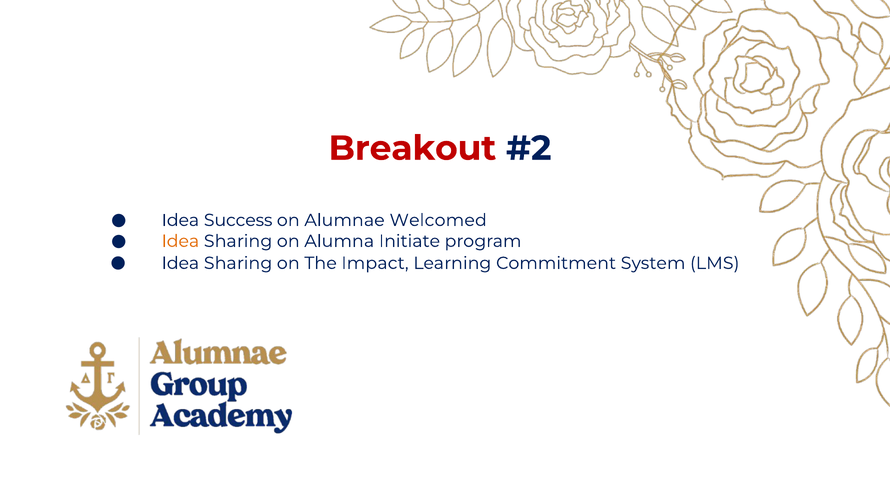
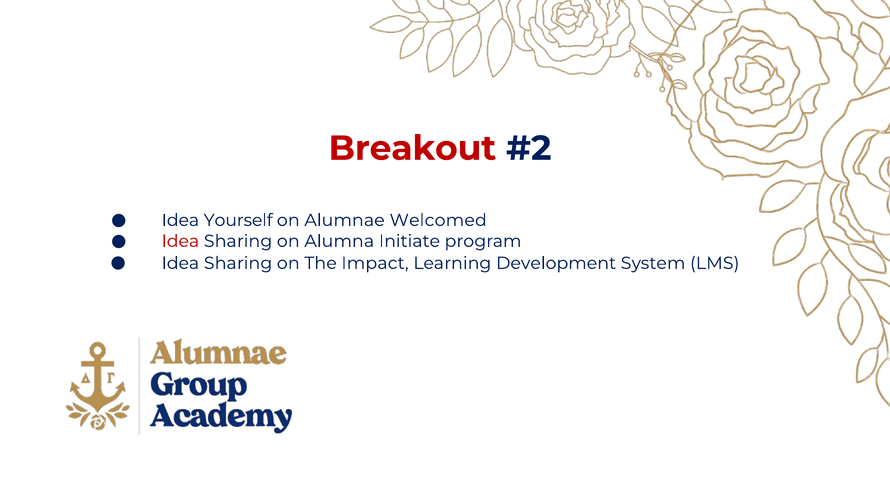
Success: Success -> Yourself
Idea at (180, 241) colour: orange -> red
Commitment: Commitment -> Development
